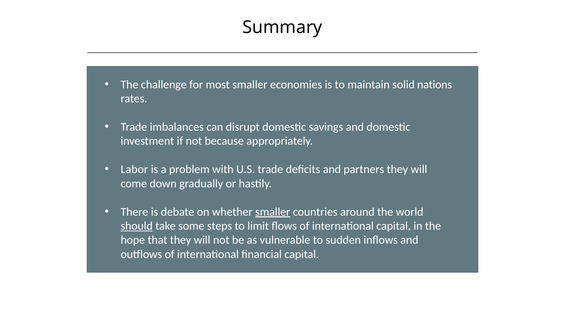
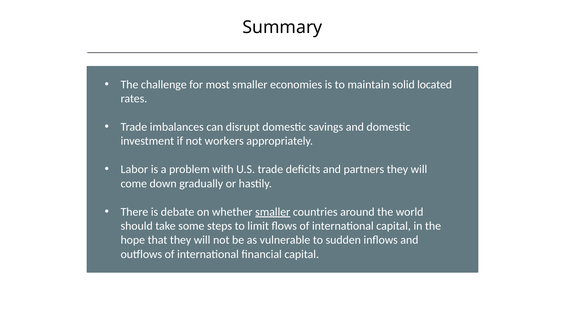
nations: nations -> located
because: because -> workers
should underline: present -> none
